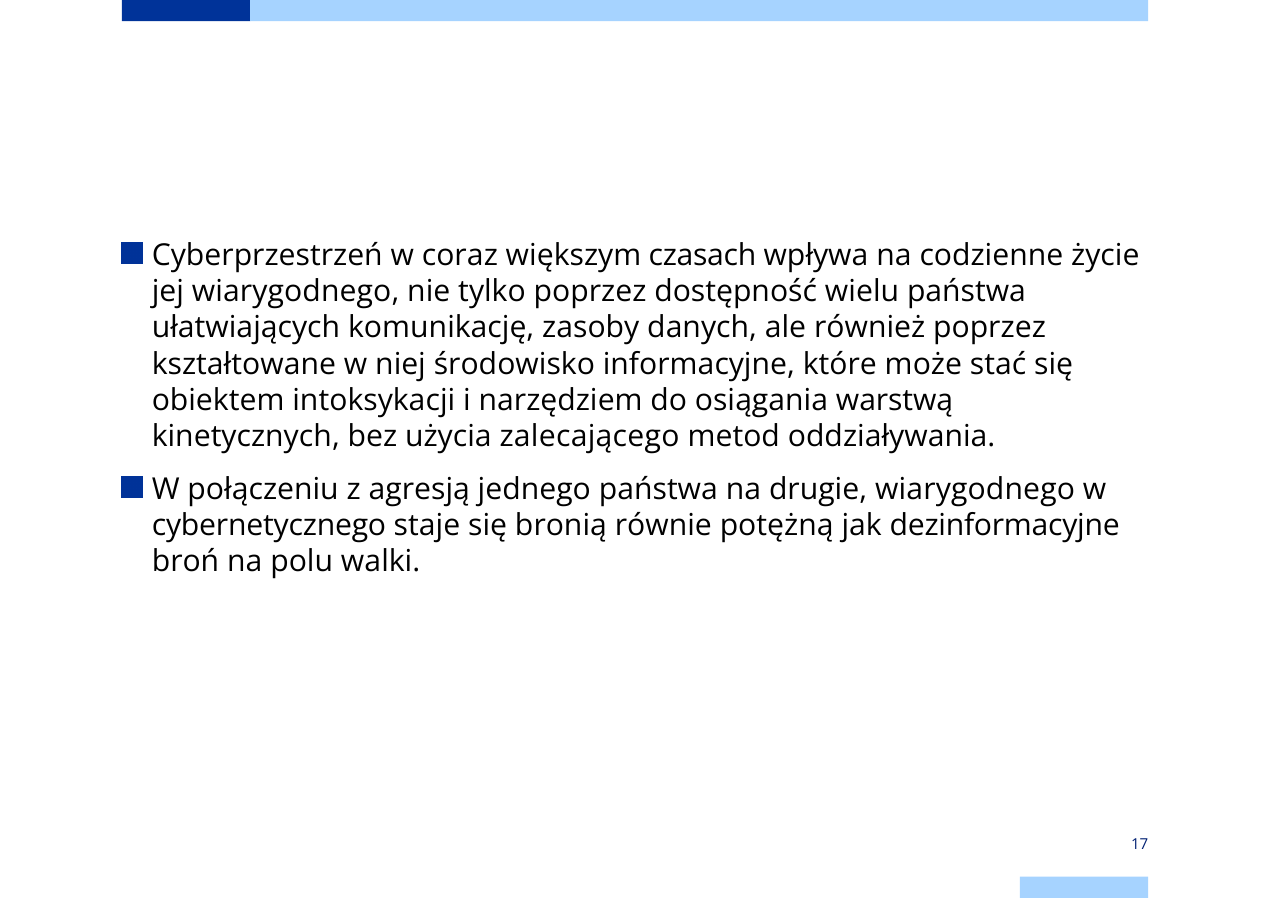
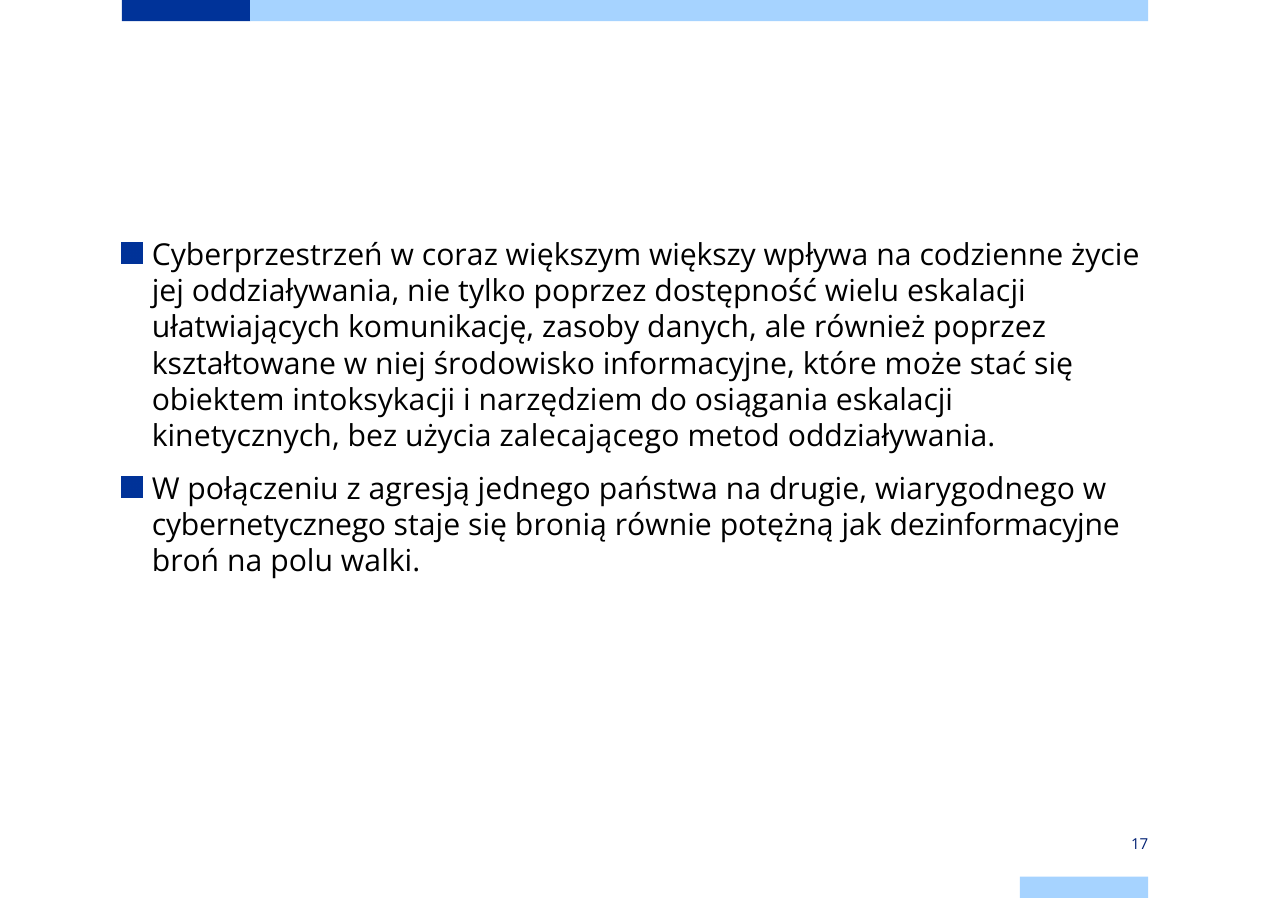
czasach: czasach -> większy
jej wiarygodnego: wiarygodnego -> oddziaływania
wielu państwa: państwa -> eskalacji
osiągania warstwą: warstwą -> eskalacji
